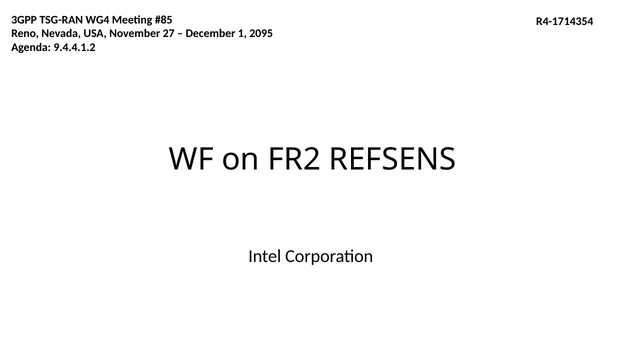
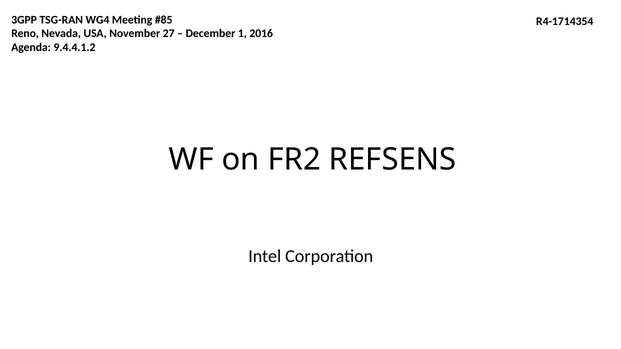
2095: 2095 -> 2016
